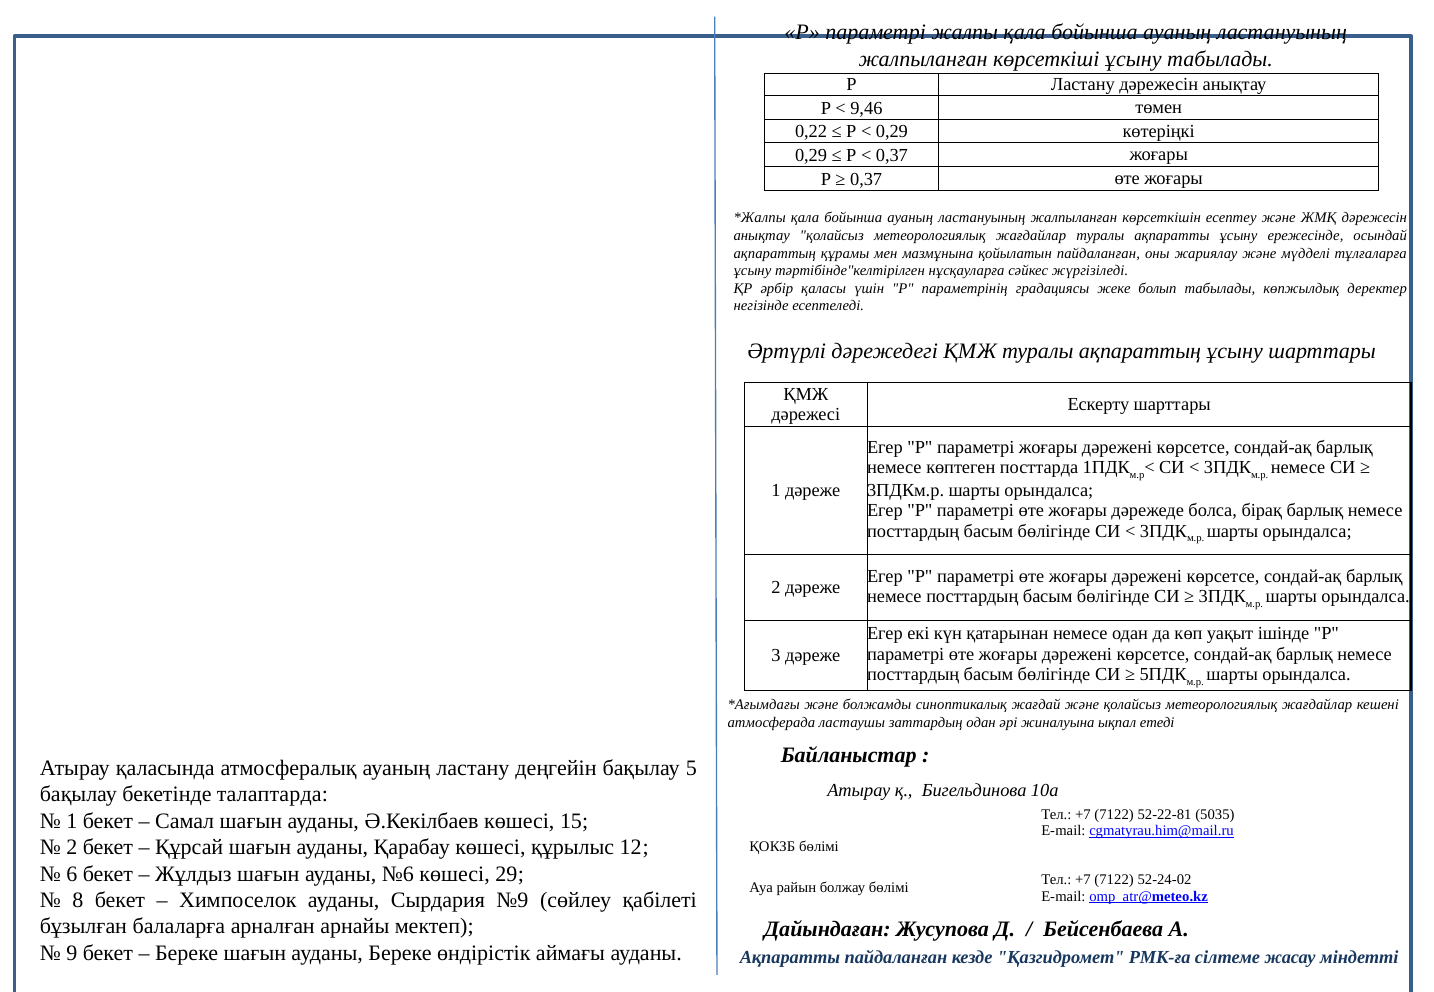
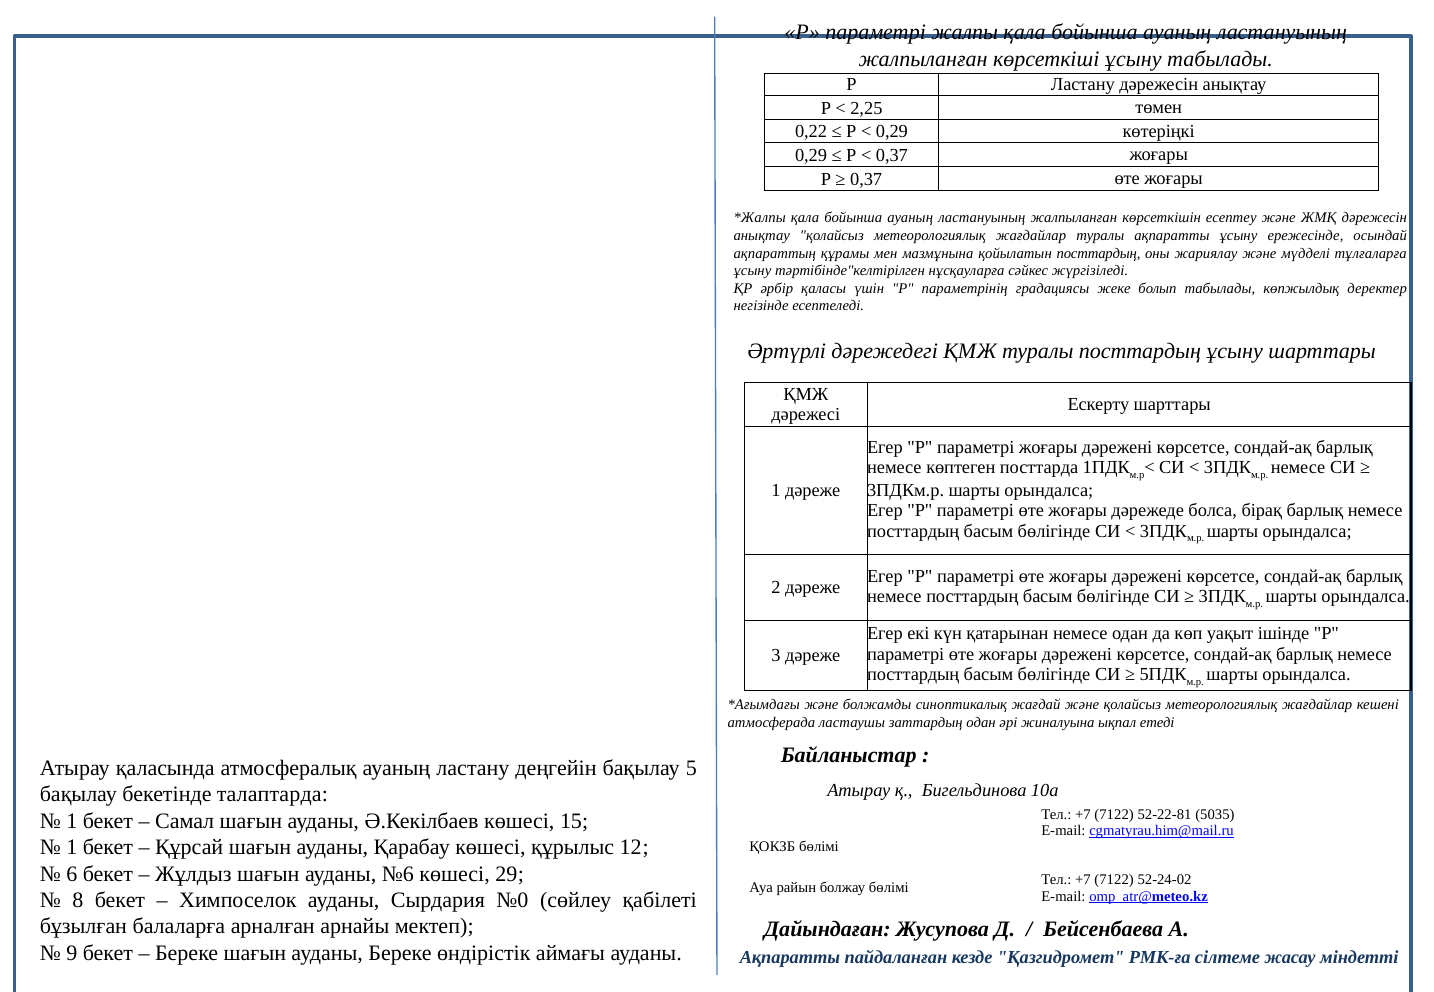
9,46: 9,46 -> 2,25
қойылатын пайдаланған: пайдаланған -> посттардың
туралы ақпараттың: ақпараттың -> посттардың
2 at (72, 848): 2 -> 1
№9: №9 -> №0
